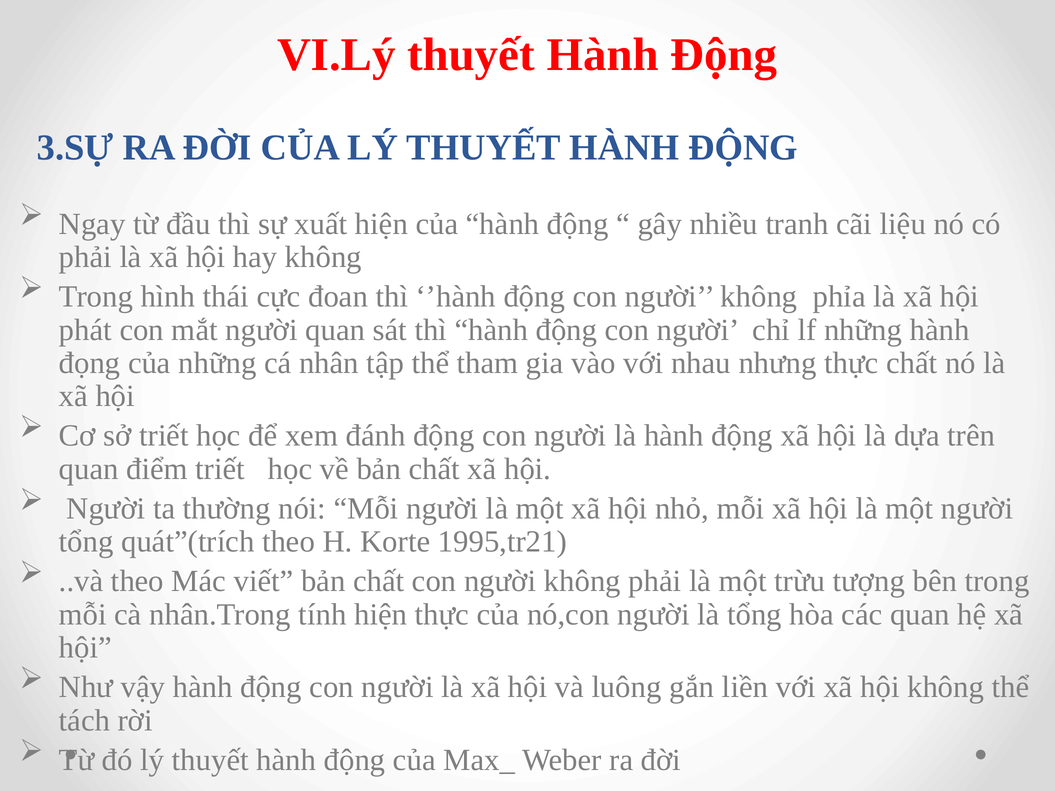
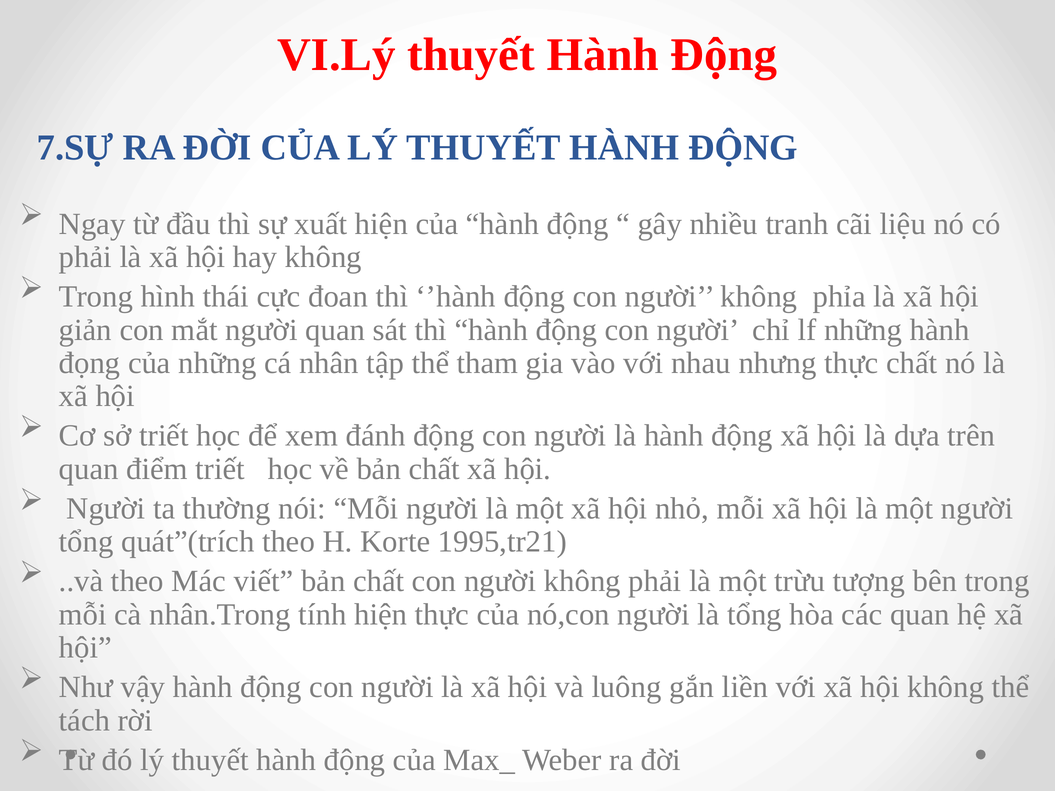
3.SỰ: 3.SỰ -> 7.SỰ
phát: phát -> giản
